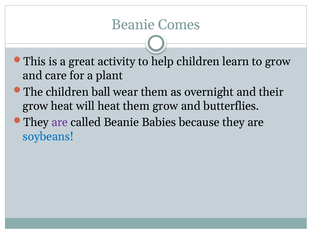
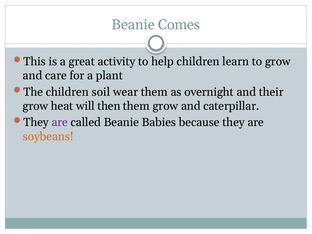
ball: ball -> soil
will heat: heat -> then
butterflies: butterflies -> caterpillar
soybeans colour: blue -> orange
